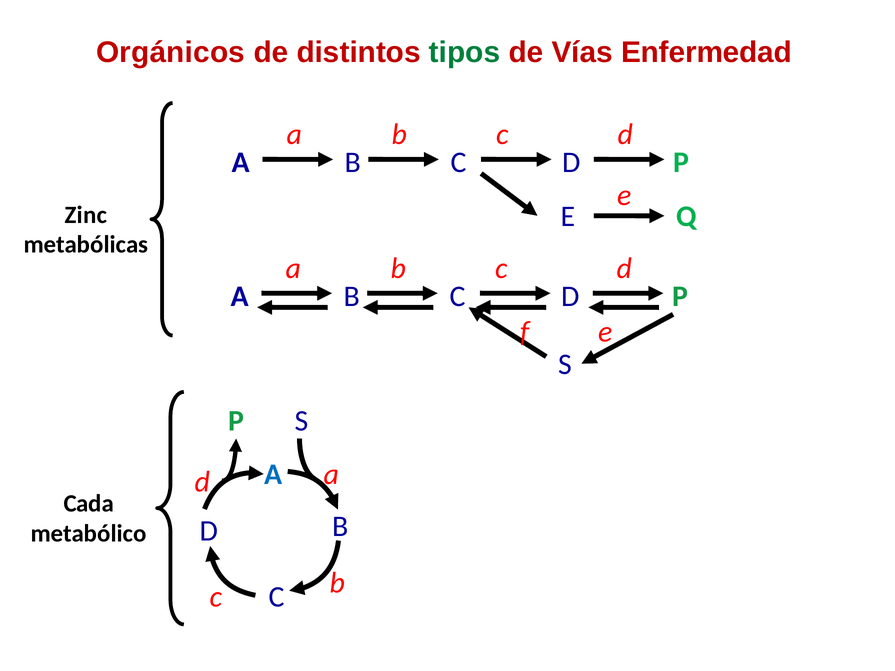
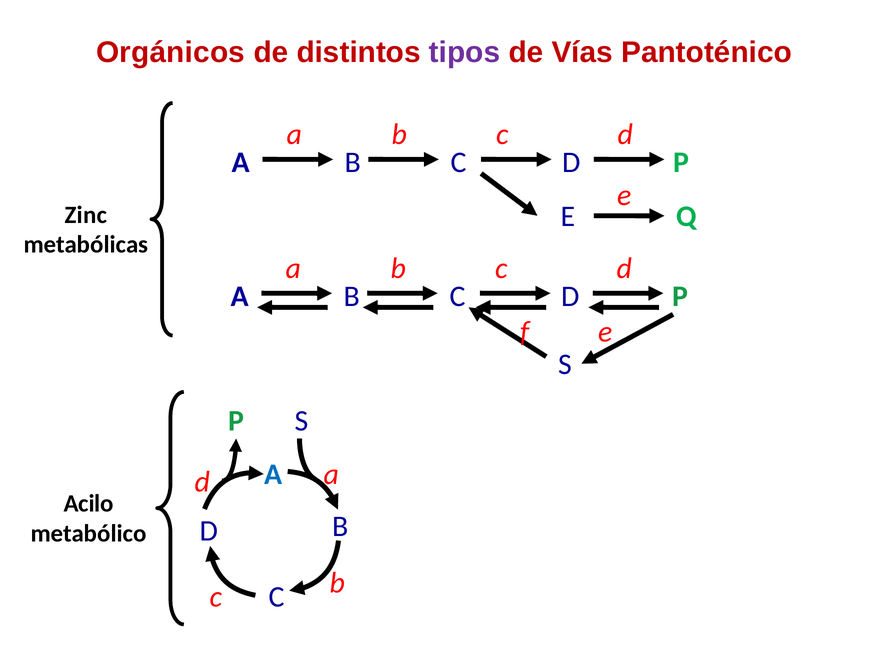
tipos colour: green -> purple
Enfermedad: Enfermedad -> Pantoténico
Cada: Cada -> Acilo
